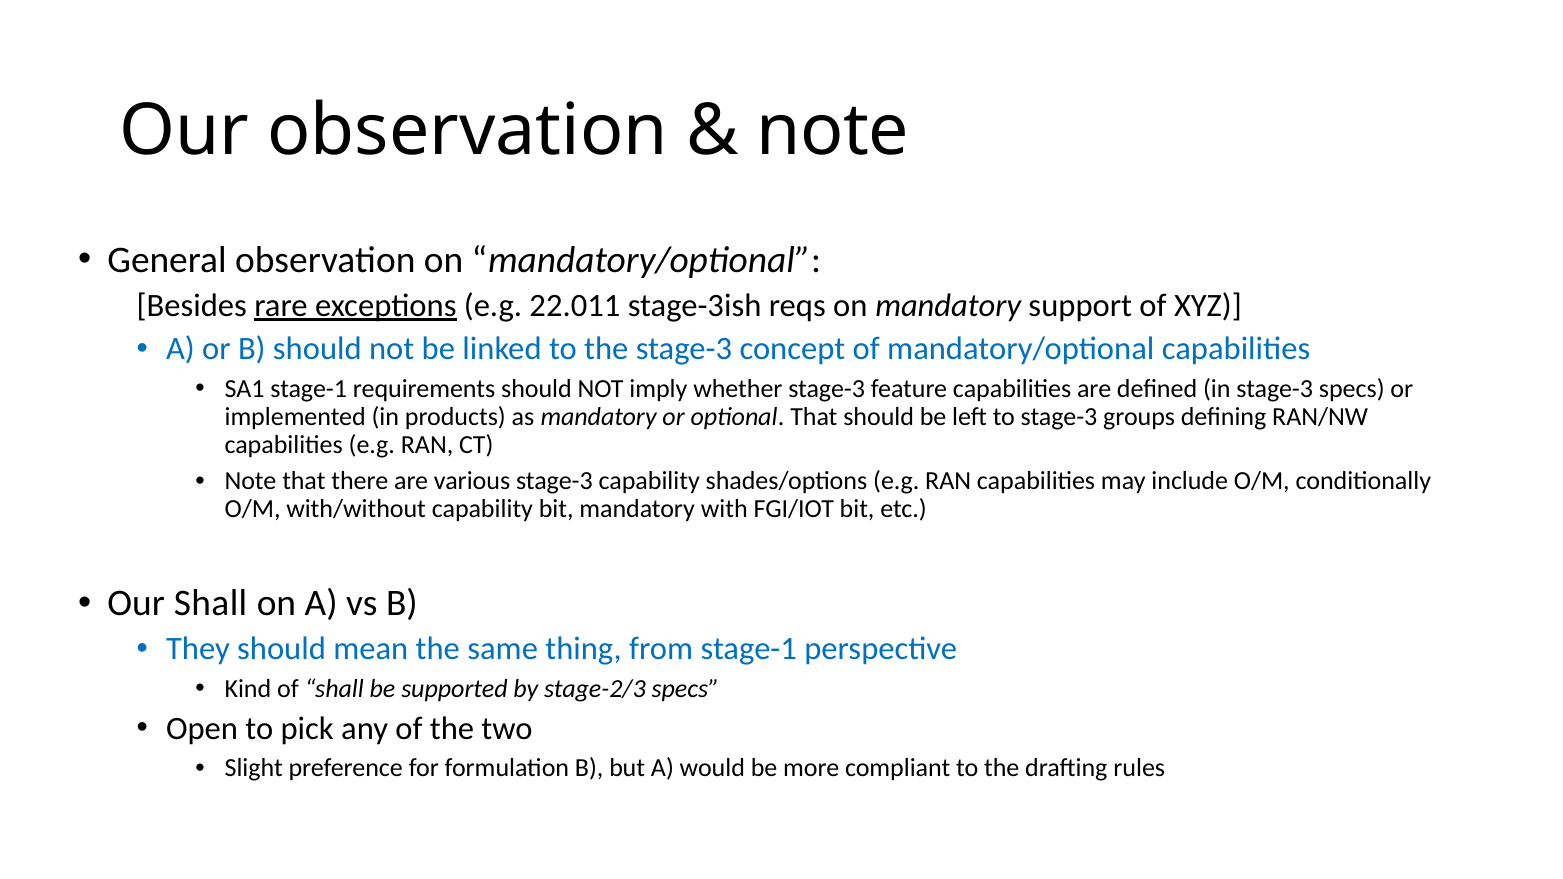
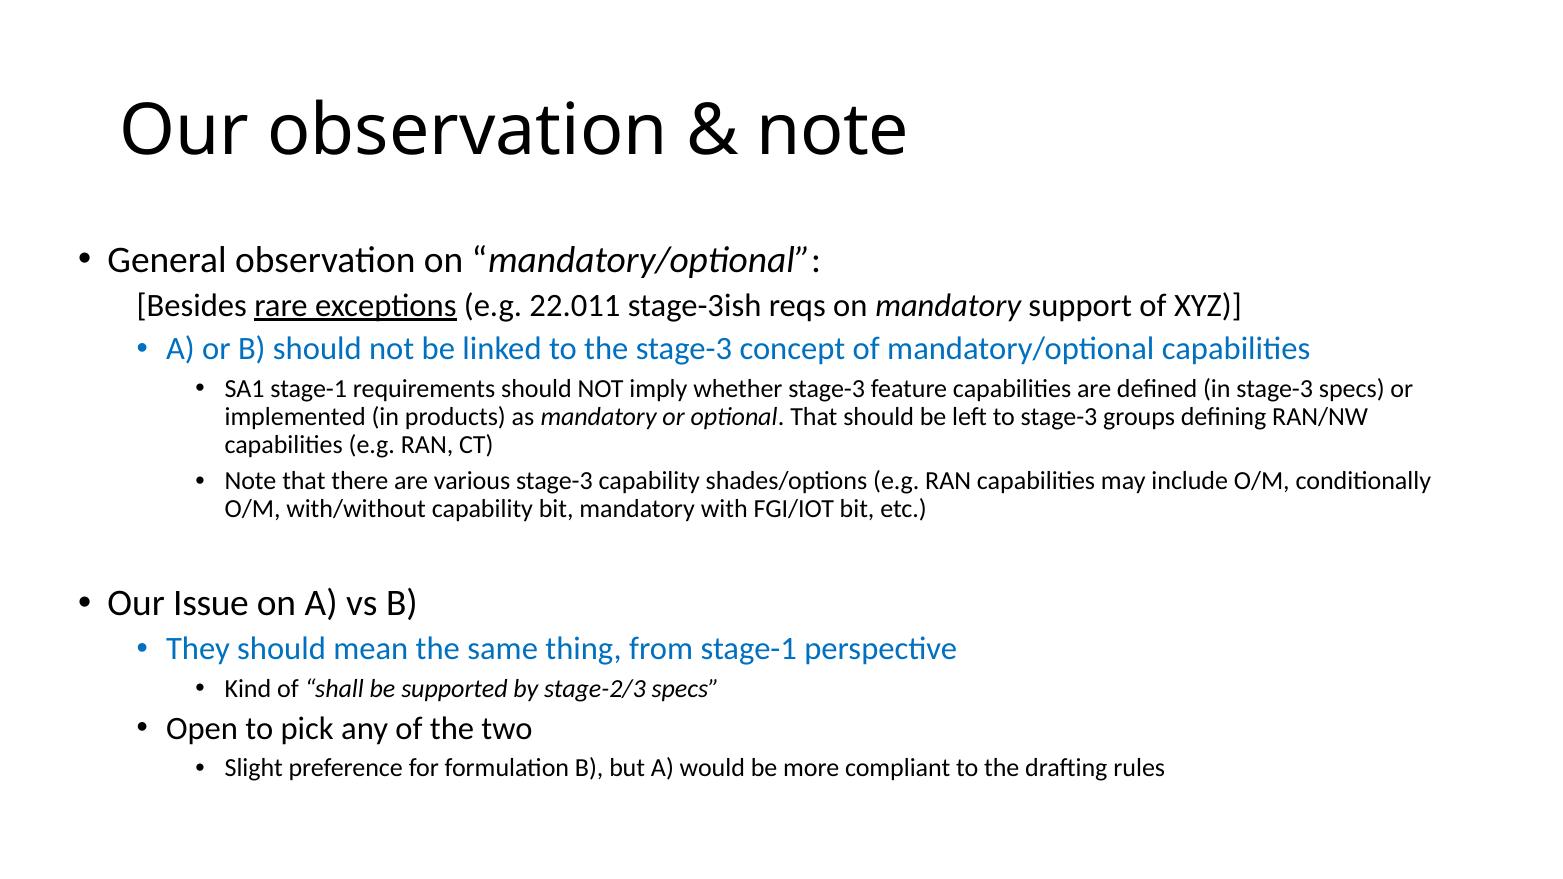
Our Shall: Shall -> Issue
